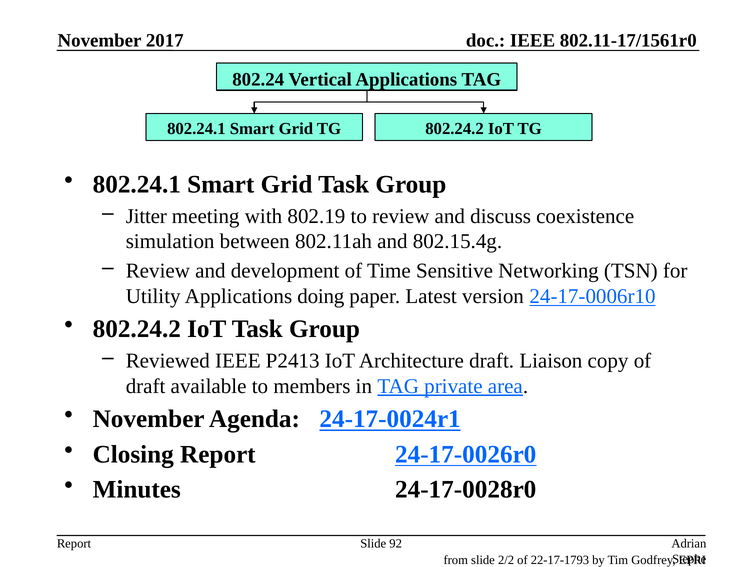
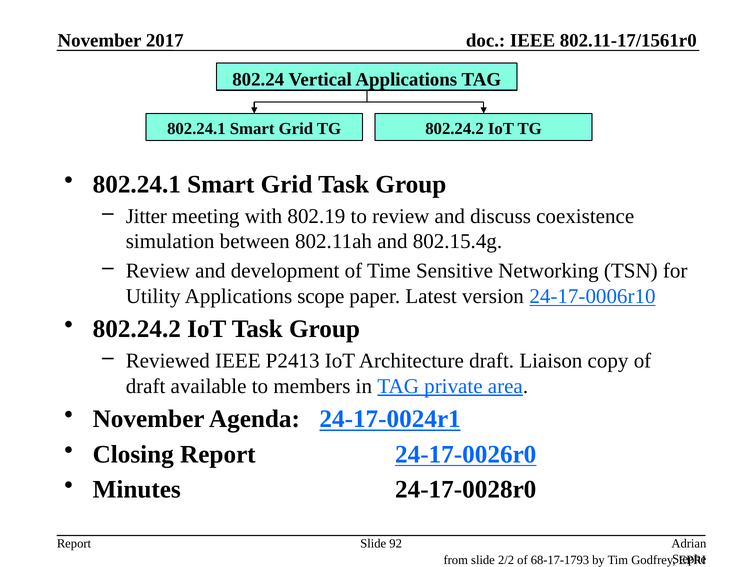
doing: doing -> scope
22-17-1793: 22-17-1793 -> 68-17-1793
